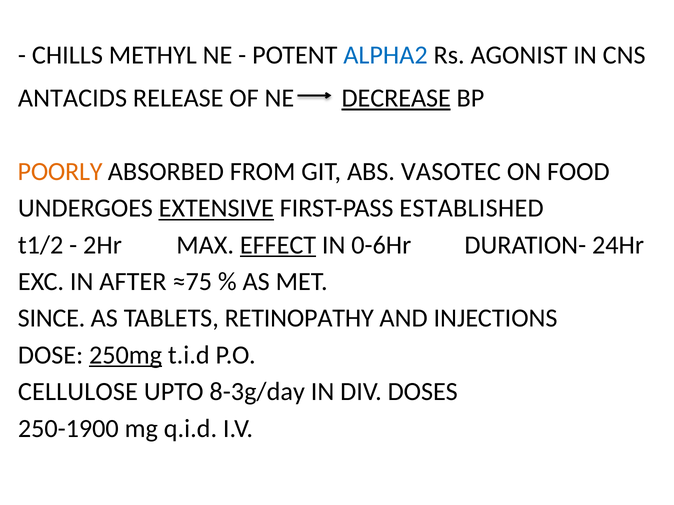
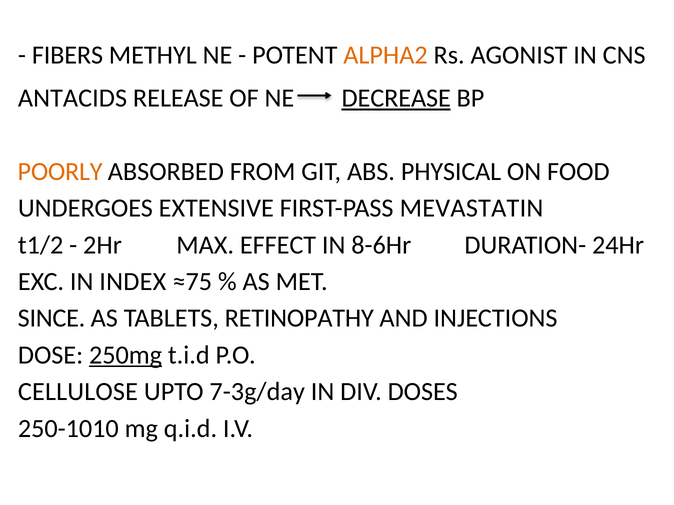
CHILLS: CHILLS -> FIBERS
ALPHA2 colour: blue -> orange
VASOTEC: VASOTEC -> PHYSICAL
EXTENSIVE underline: present -> none
ESTABLISHED: ESTABLISHED -> MEVASTATIN
EFFECT underline: present -> none
0-6Hr: 0-6Hr -> 8-6Hr
AFTER: AFTER -> INDEX
8-3g/day: 8-3g/day -> 7-3g/day
250-1900: 250-1900 -> 250-1010
